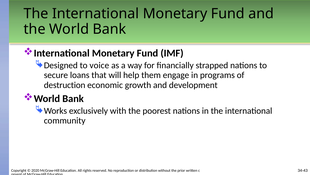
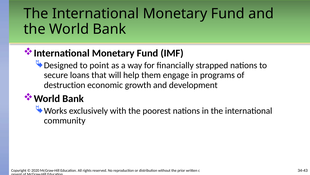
voice: voice -> point
